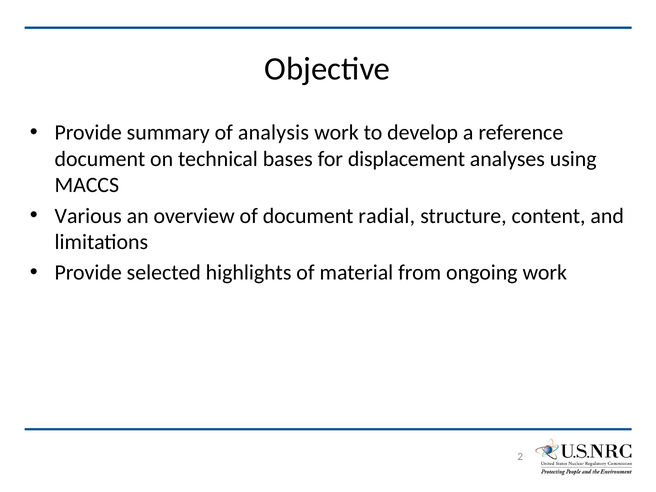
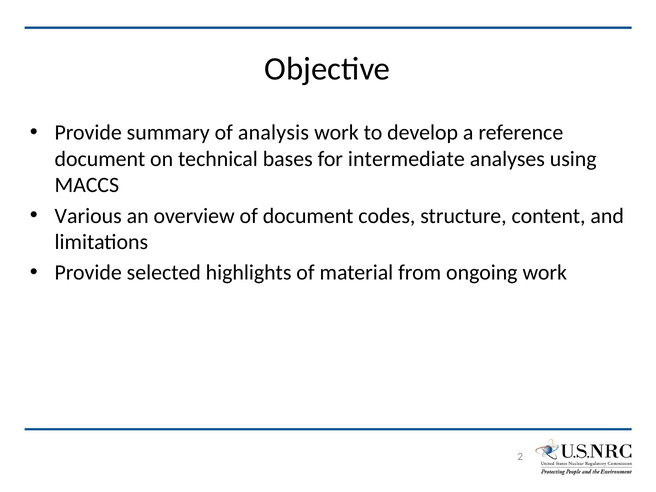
displacement: displacement -> intermediate
radial: radial -> codes
